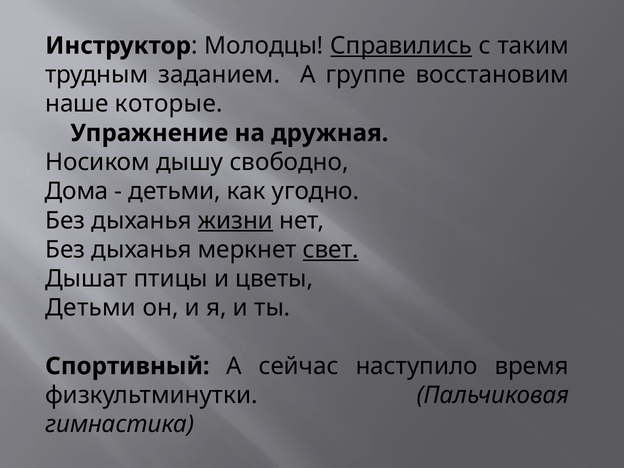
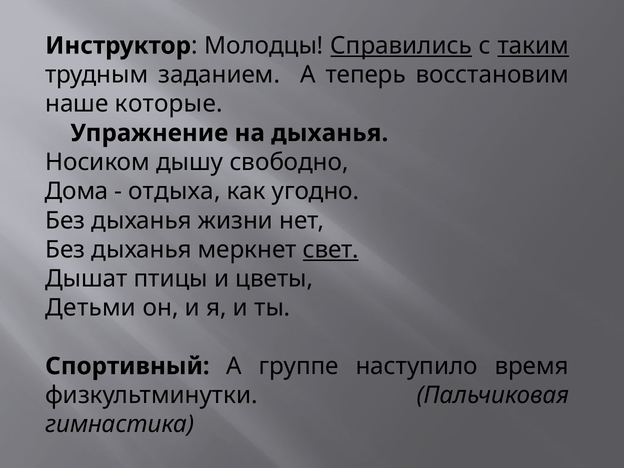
таким underline: none -> present
группе: группе -> теперь
на дружная: дружная -> дыханья
детьми at (175, 191): детьми -> отдыха
жизни underline: present -> none
сейчас: сейчас -> группе
